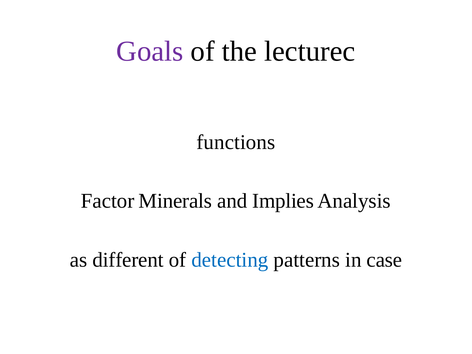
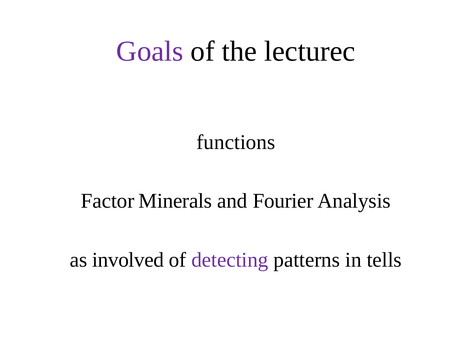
Implies: Implies -> Fourier
different: different -> involved
detecting colour: blue -> purple
case: case -> tells
